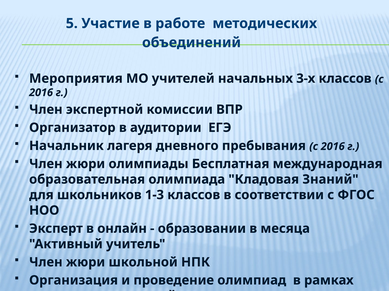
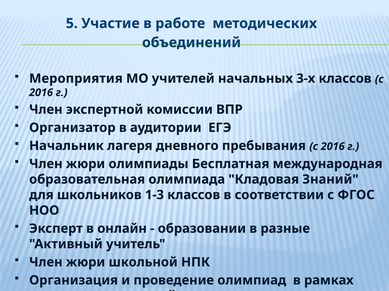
месяца: месяца -> разные
